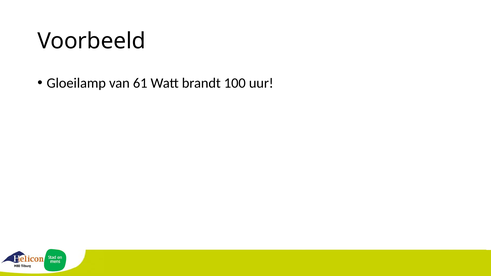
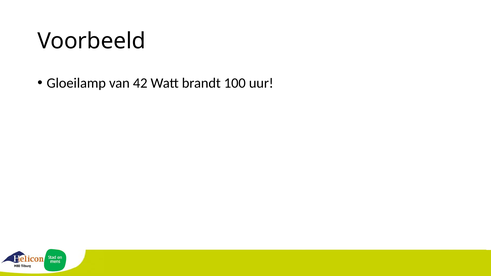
61: 61 -> 42
